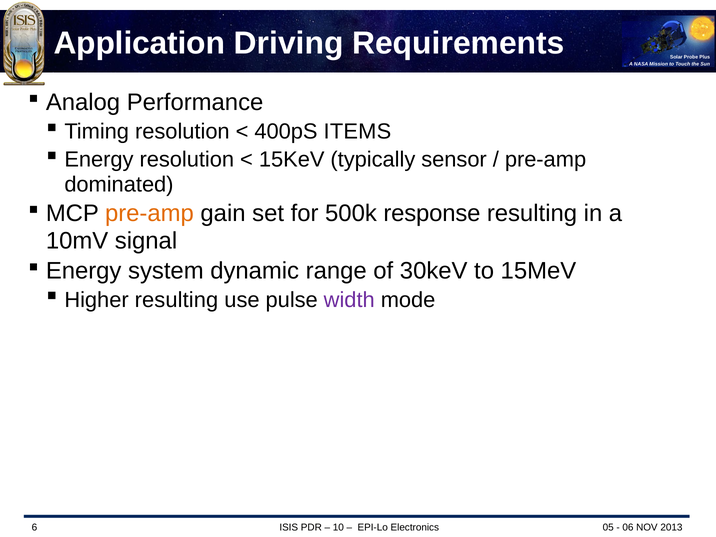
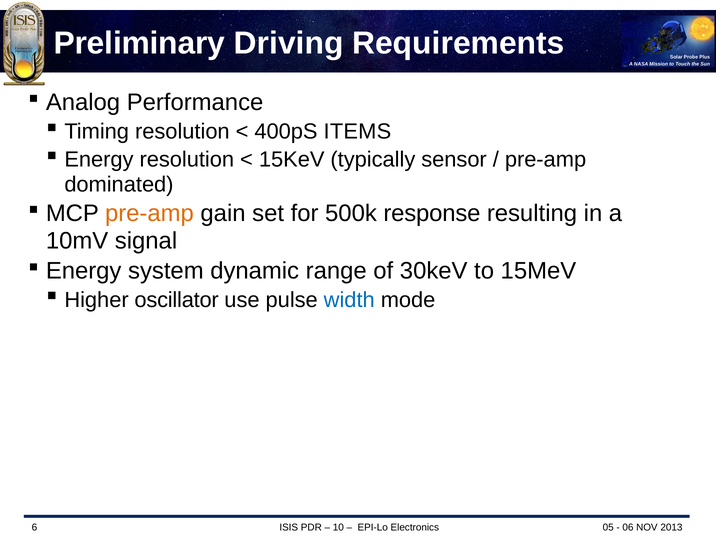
Application: Application -> Preliminary
Higher resulting: resulting -> oscillator
width colour: purple -> blue
